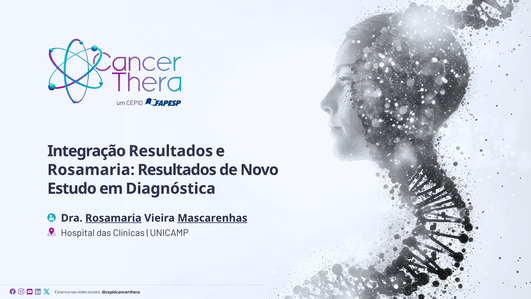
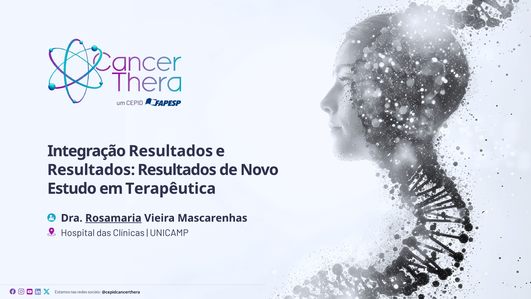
Rosamaria at (91, 170): Rosamaria -> Resultados
Diagnóstica: Diagnóstica -> Terapêutica
Mascarenhas underline: present -> none
